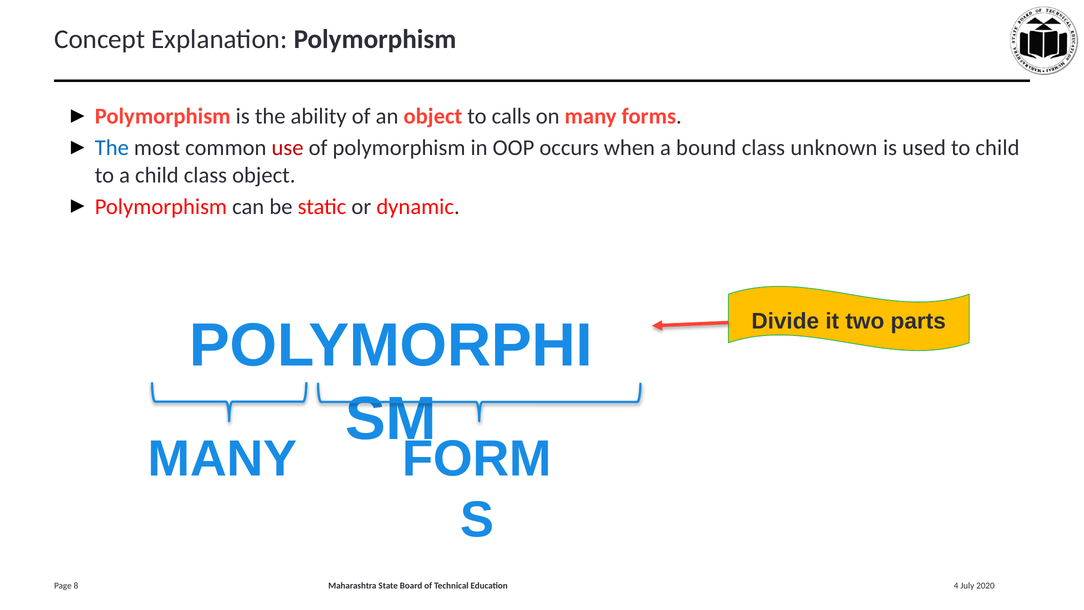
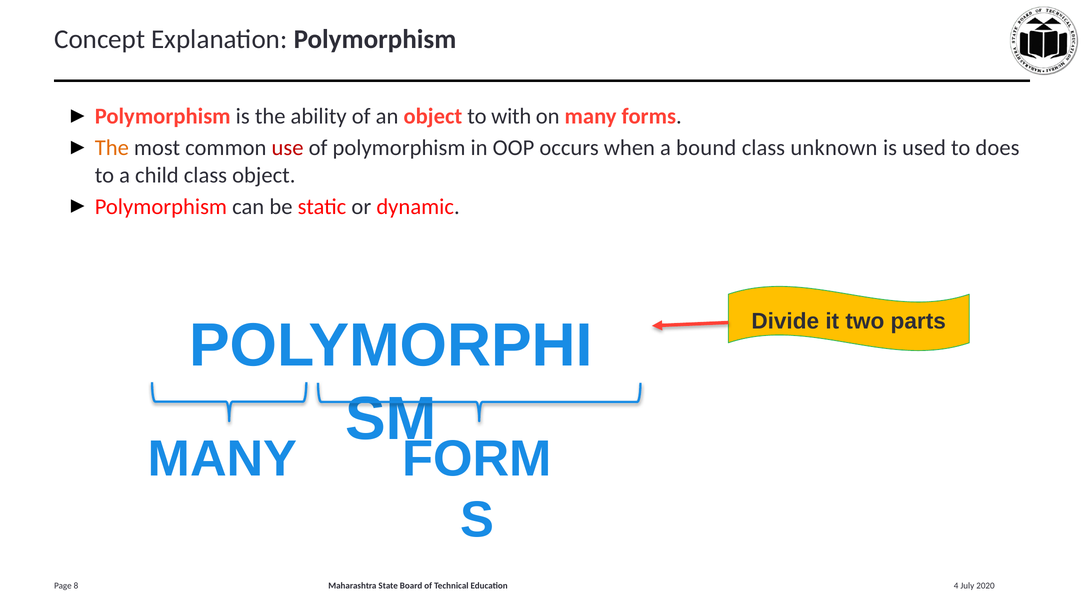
calls: calls -> with
The at (112, 148) colour: blue -> orange
to child: child -> does
